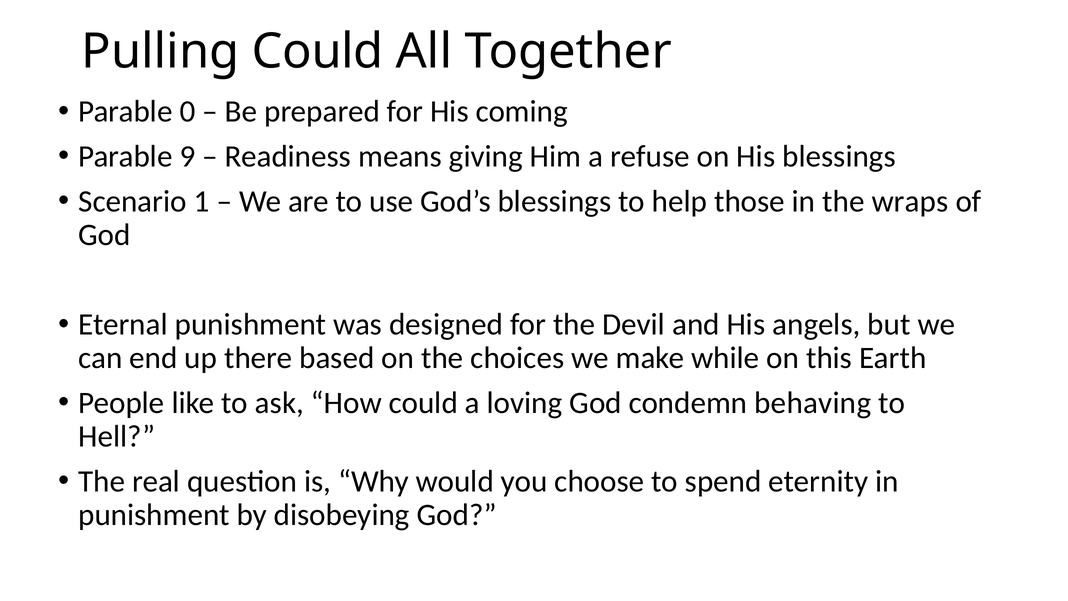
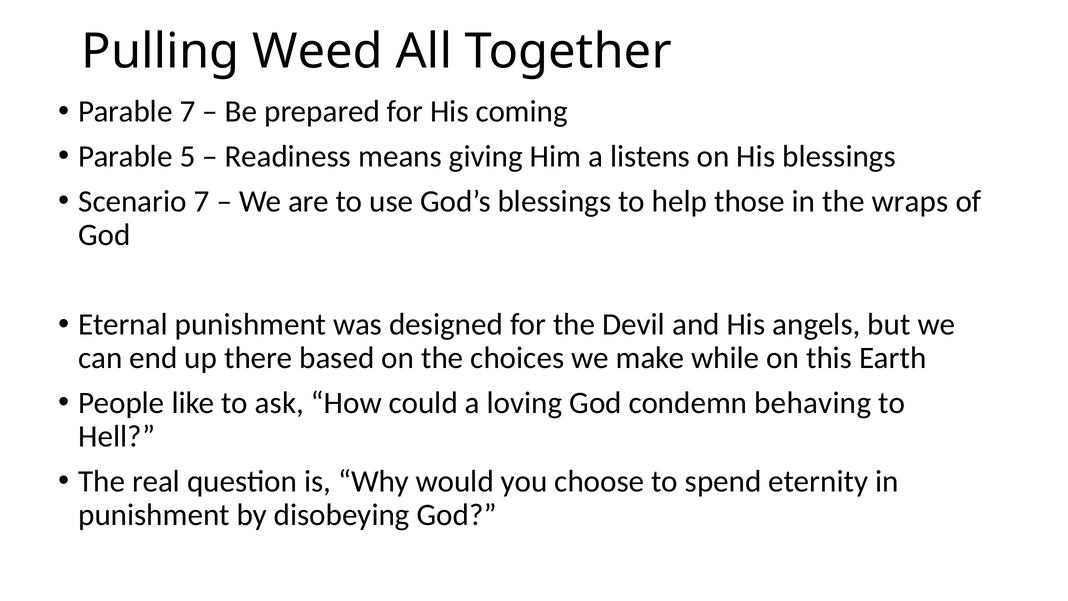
Pulling Could: Could -> Weed
Parable 0: 0 -> 7
9: 9 -> 5
refuse: refuse -> listens
Scenario 1: 1 -> 7
